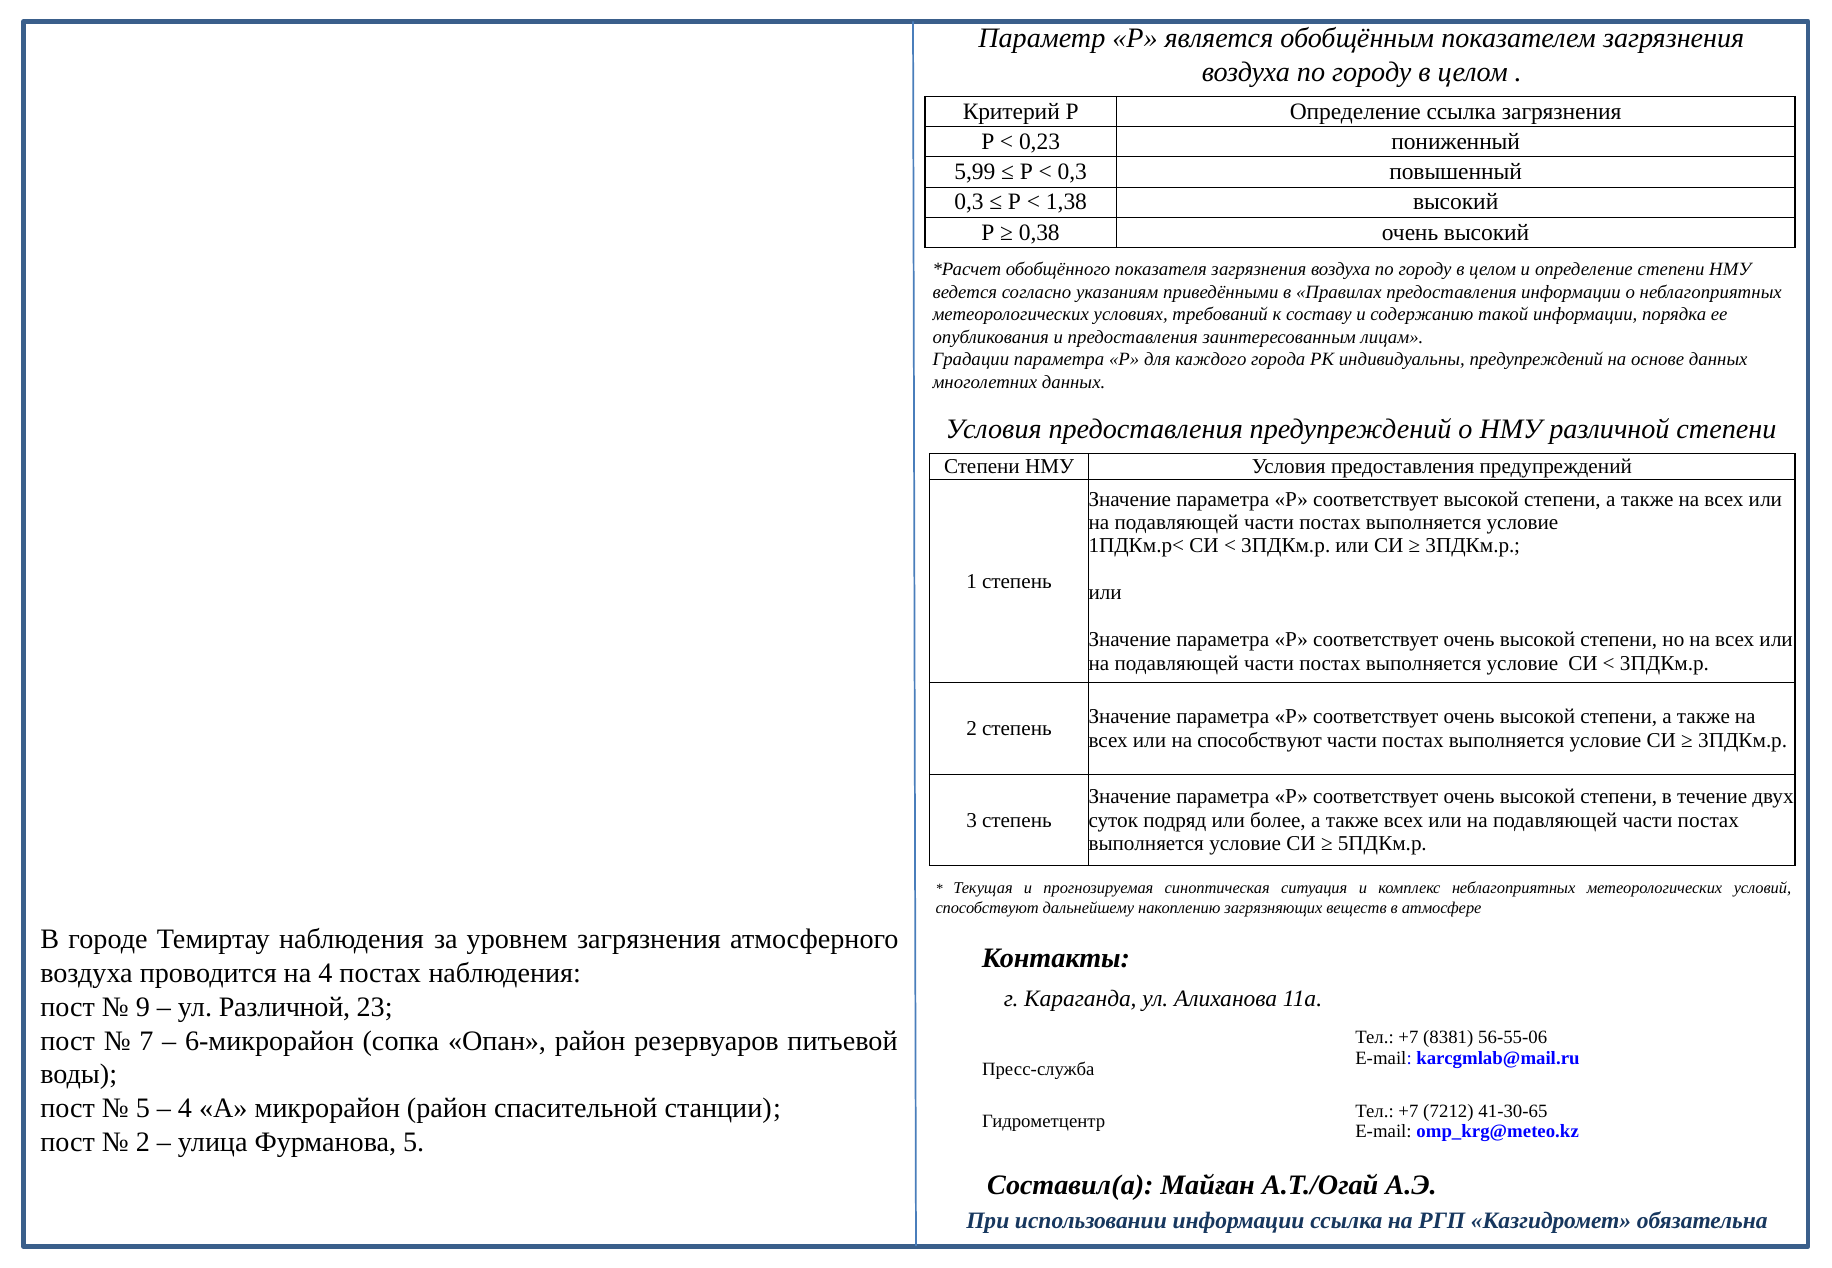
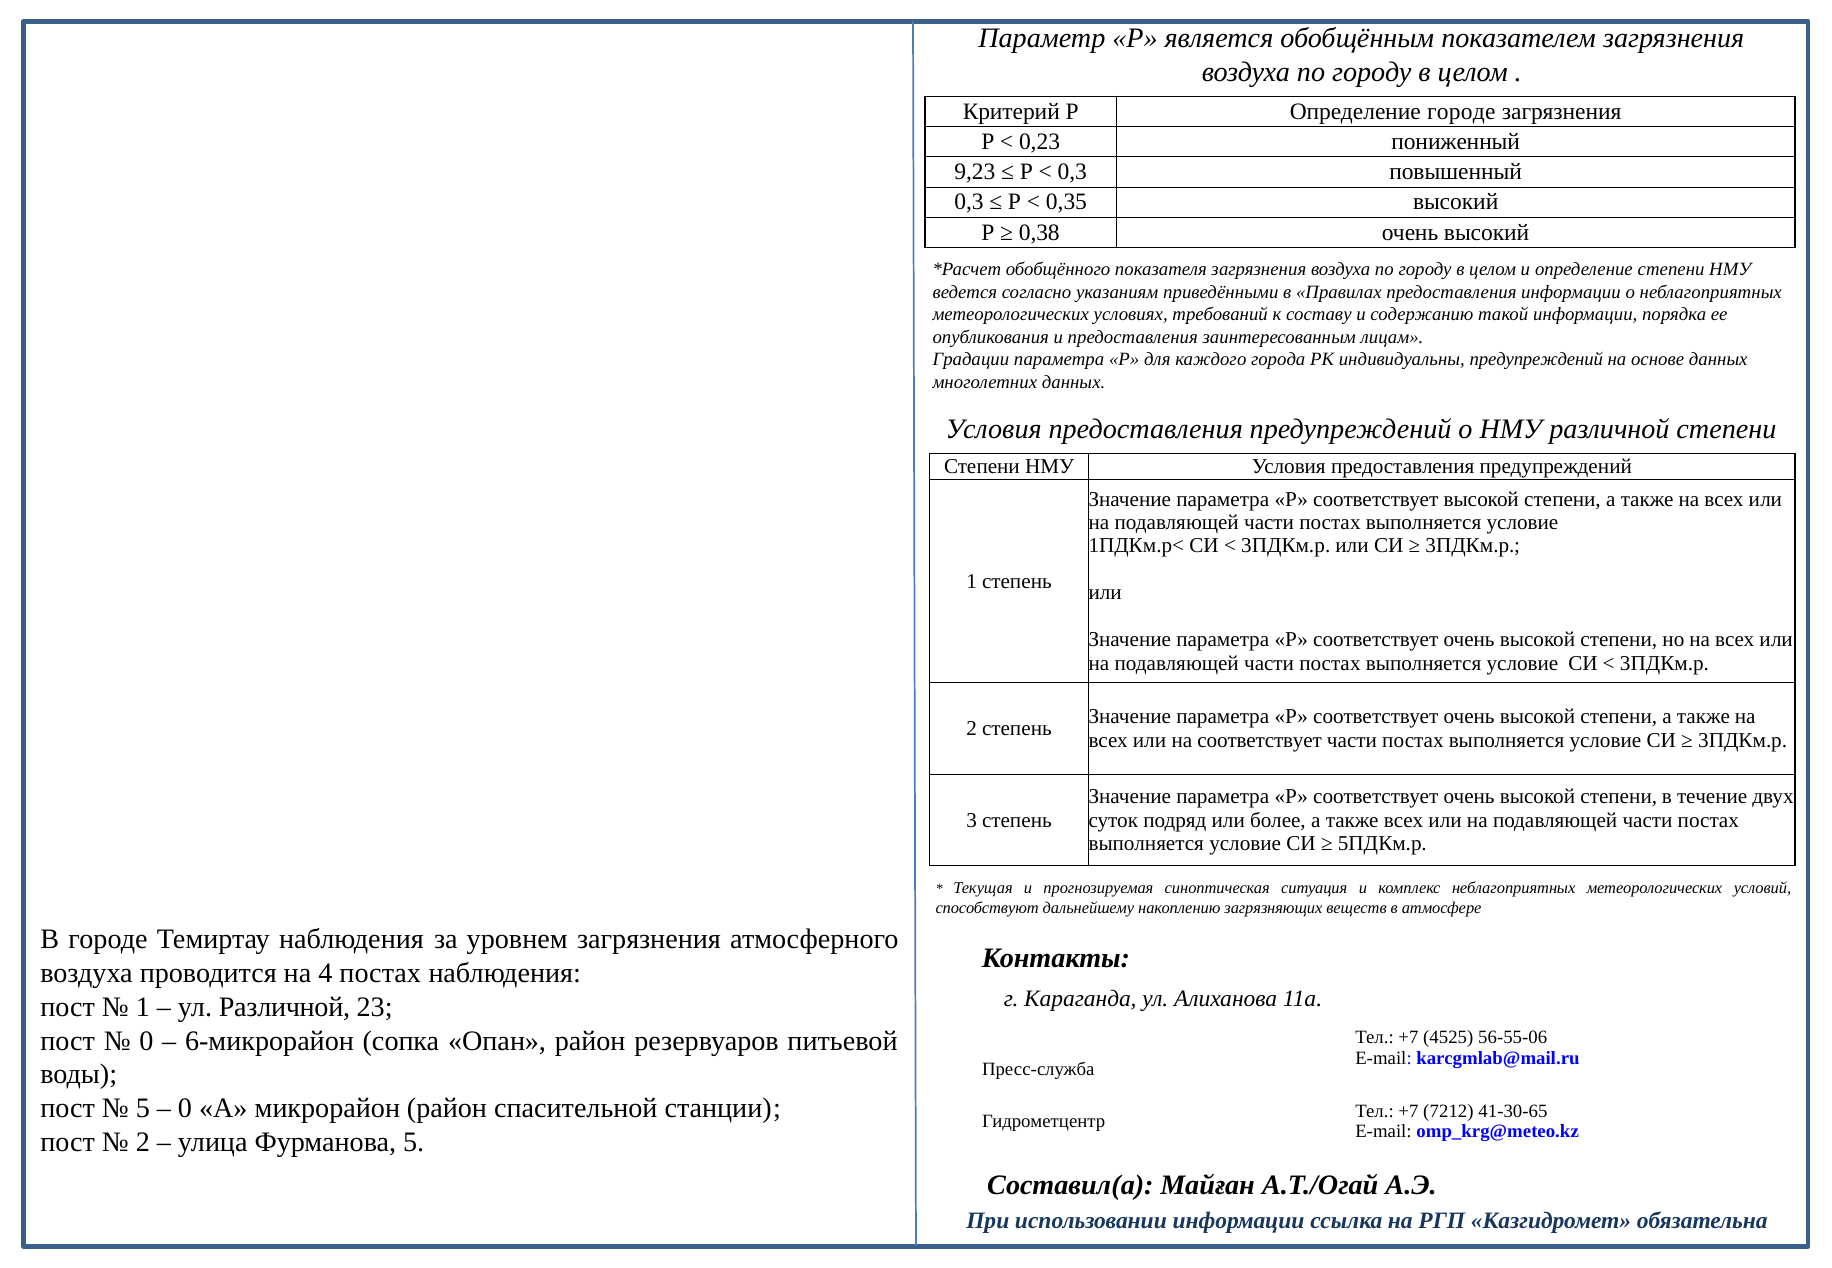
Определение ссылка: ссылка -> городе
5,99: 5,99 -> 9,23
1,38: 1,38 -> 0,35
на способствуют: способствуют -> соответствует
9 at (143, 1007): 9 -> 1
7 at (146, 1041): 7 -> 0
8381: 8381 -> 4525
4 at (185, 1109): 4 -> 0
